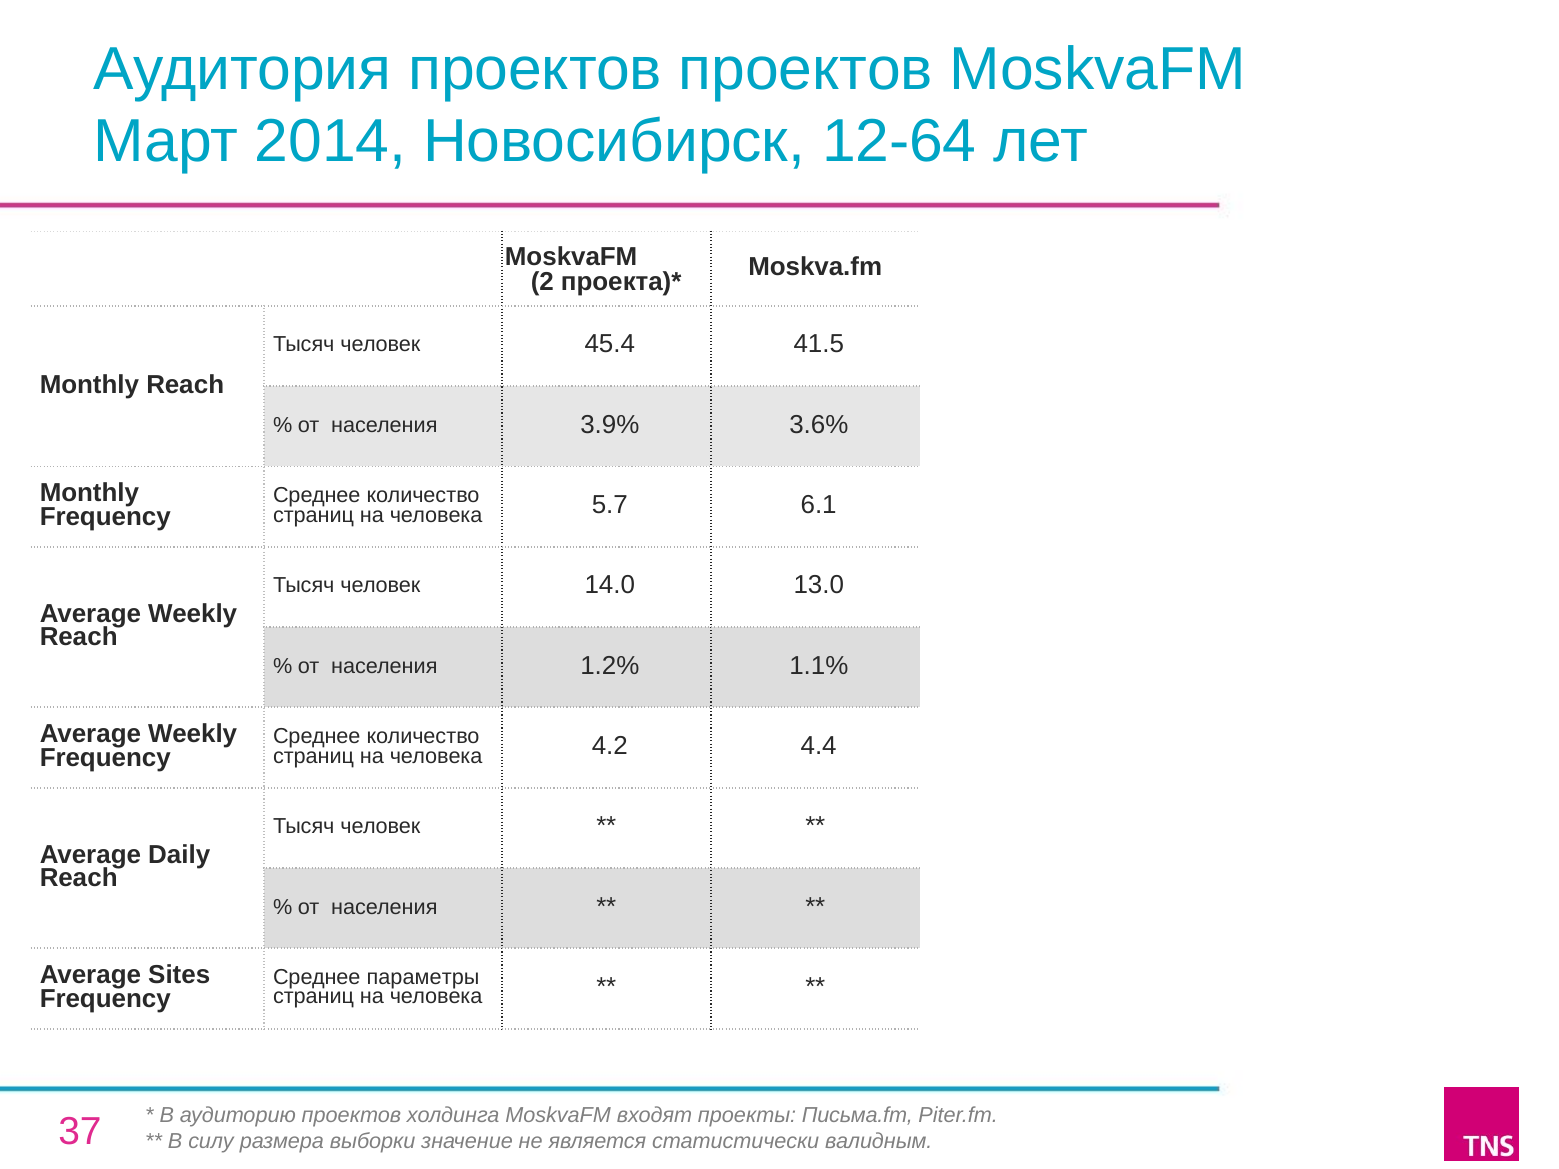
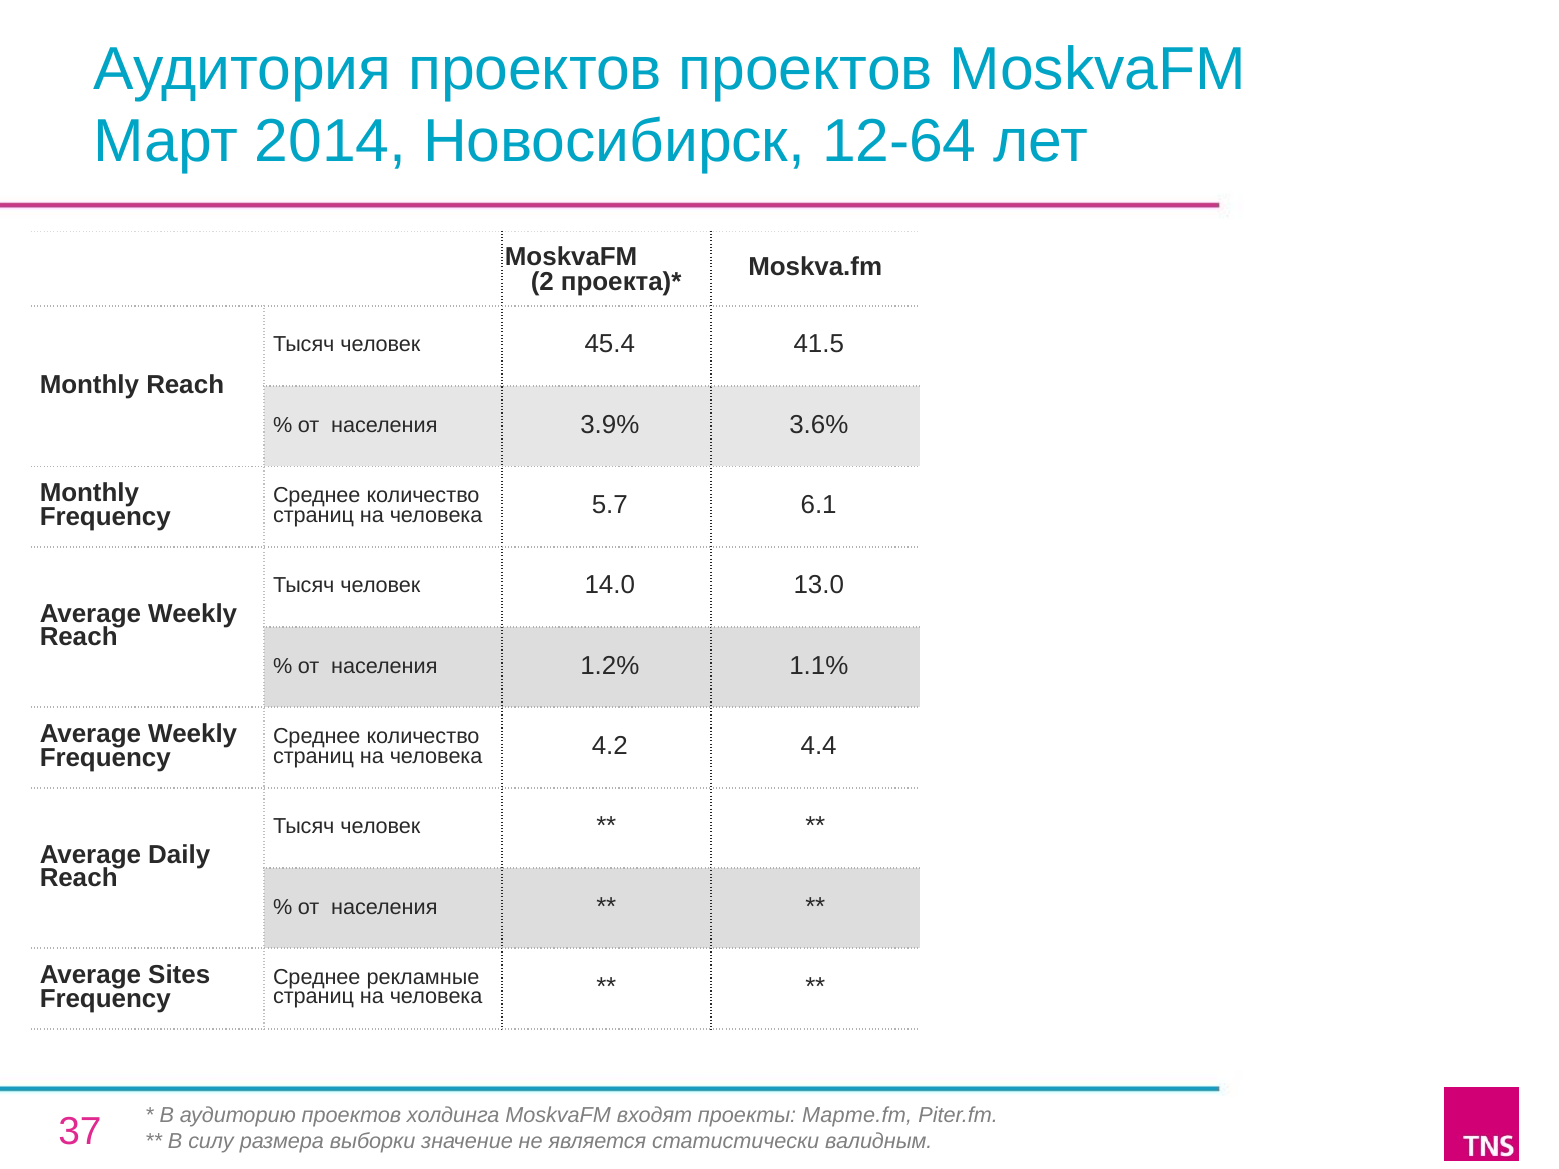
параметры: параметры -> рекламные
Письма.fm: Письма.fm -> Марте.fm
